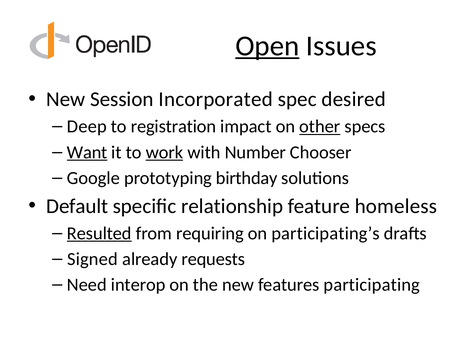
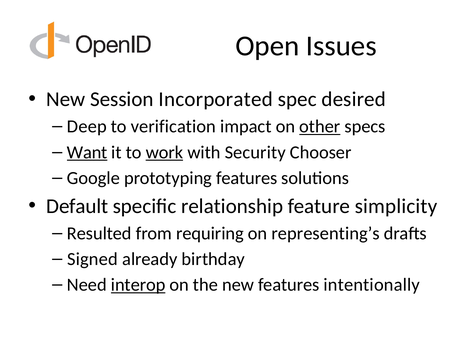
Open underline: present -> none
registration: registration -> verification
Number: Number -> Security
prototyping birthday: birthday -> features
homeless: homeless -> simplicity
Resulted underline: present -> none
participating’s: participating’s -> representing’s
requests: requests -> birthday
interop underline: none -> present
participating: participating -> intentionally
